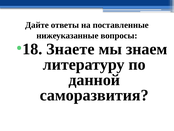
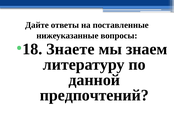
саморазвития: саморазвития -> предпочтений
